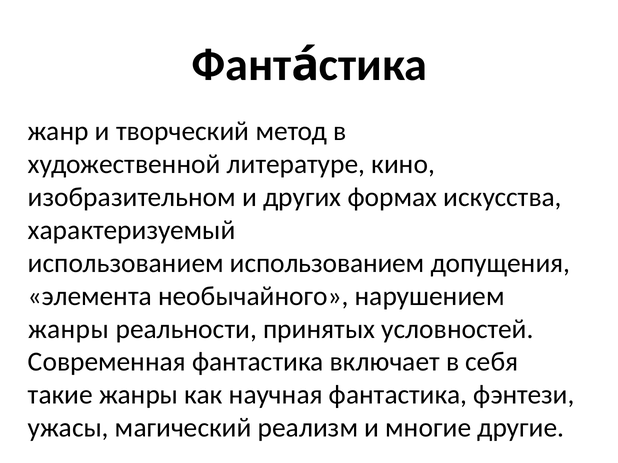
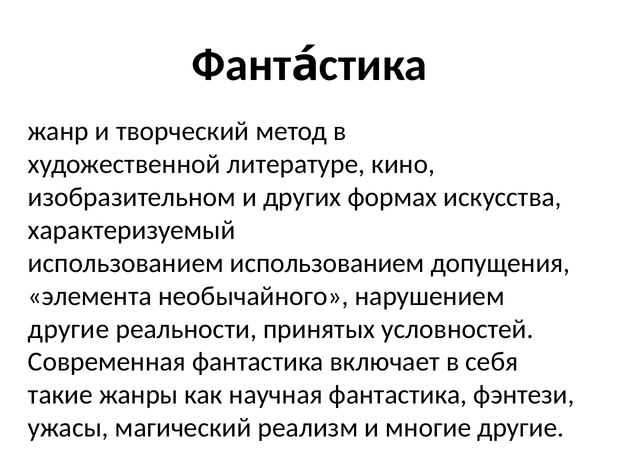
жанры at (69, 329): жанры -> другие
